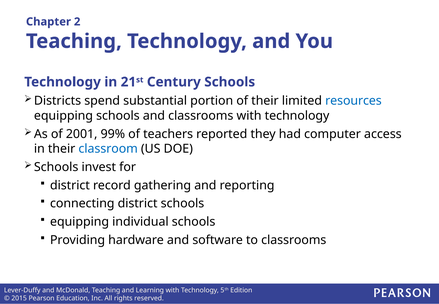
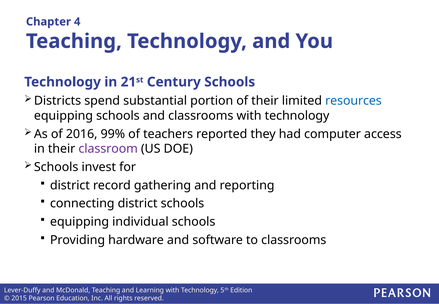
2: 2 -> 4
2001: 2001 -> 2016
classroom colour: blue -> purple
